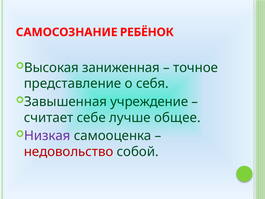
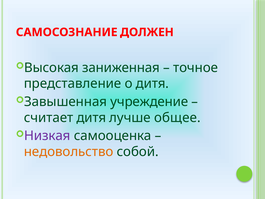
РЕБЁНОК: РЕБЁНОК -> ДОЛЖЕН
о себя: себя -> дитя
считает себе: себе -> дитя
недовольство colour: red -> orange
